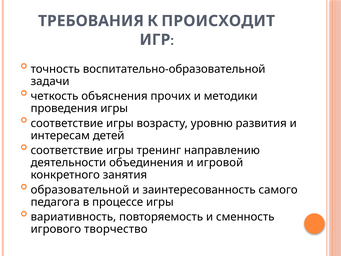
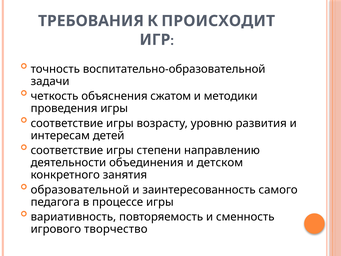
прочих: прочих -> сжатом
тренинг: тренинг -> степени
игровой: игровой -> детском
